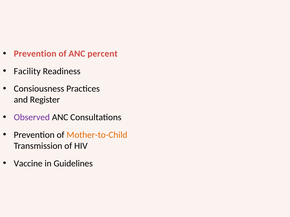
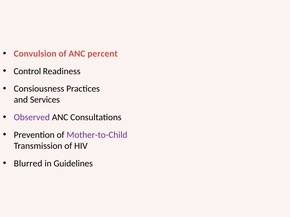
Prevention at (35, 54): Prevention -> Convulsion
Facility: Facility -> Control
Register: Register -> Services
Mother-to-Child colour: orange -> purple
Vaccine: Vaccine -> Blurred
